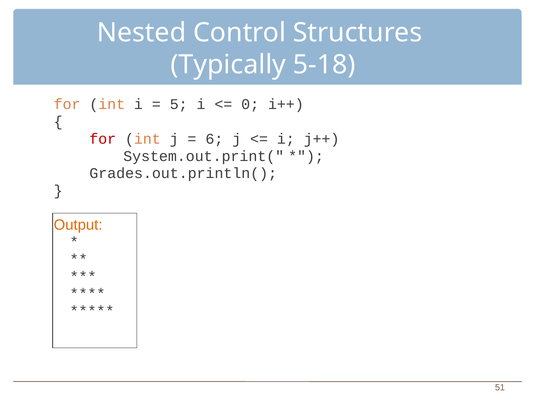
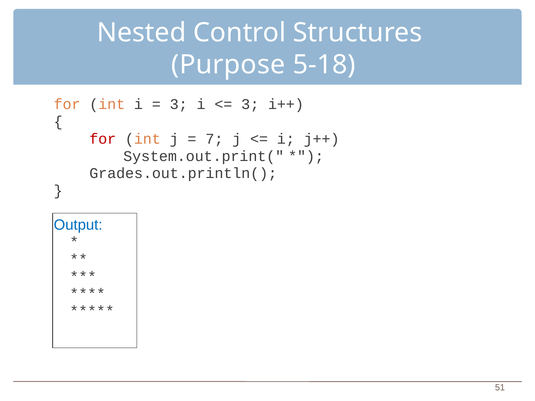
Typically: Typically -> Purpose
5 at (179, 104): 5 -> 3
0 at (250, 104): 0 -> 3
6: 6 -> 7
Output colour: orange -> blue
